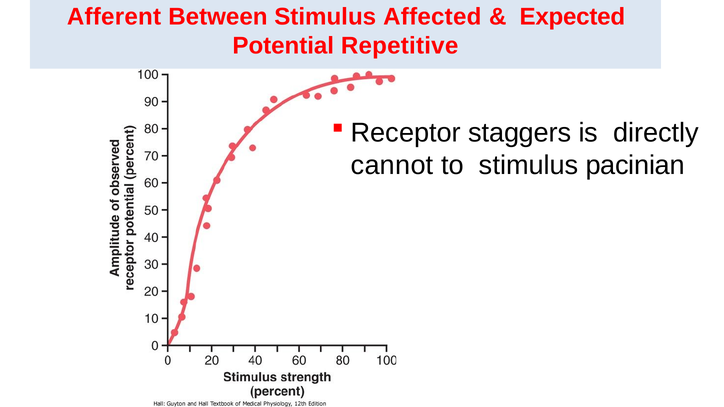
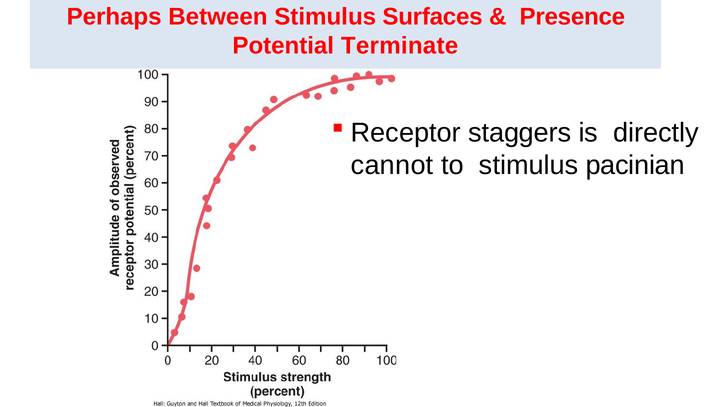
Afferent: Afferent -> Perhaps
Affected: Affected -> Surfaces
Expected: Expected -> Presence
Repetitive: Repetitive -> Terminate
